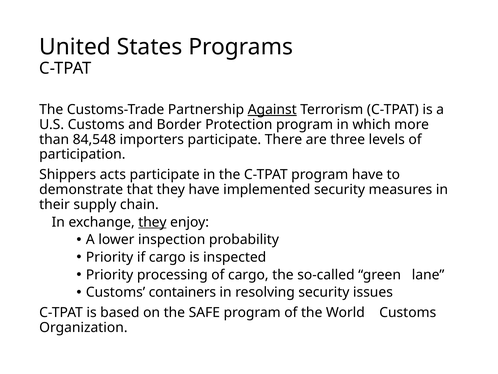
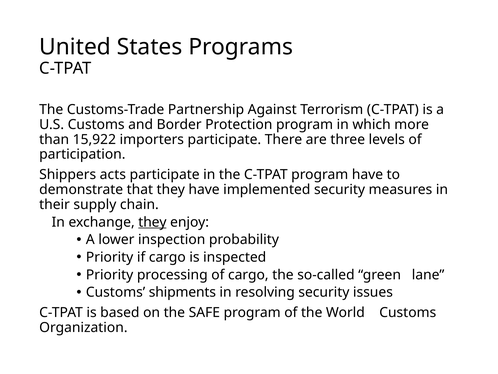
Against underline: present -> none
84,548: 84,548 -> 15,922
containers: containers -> shipments
